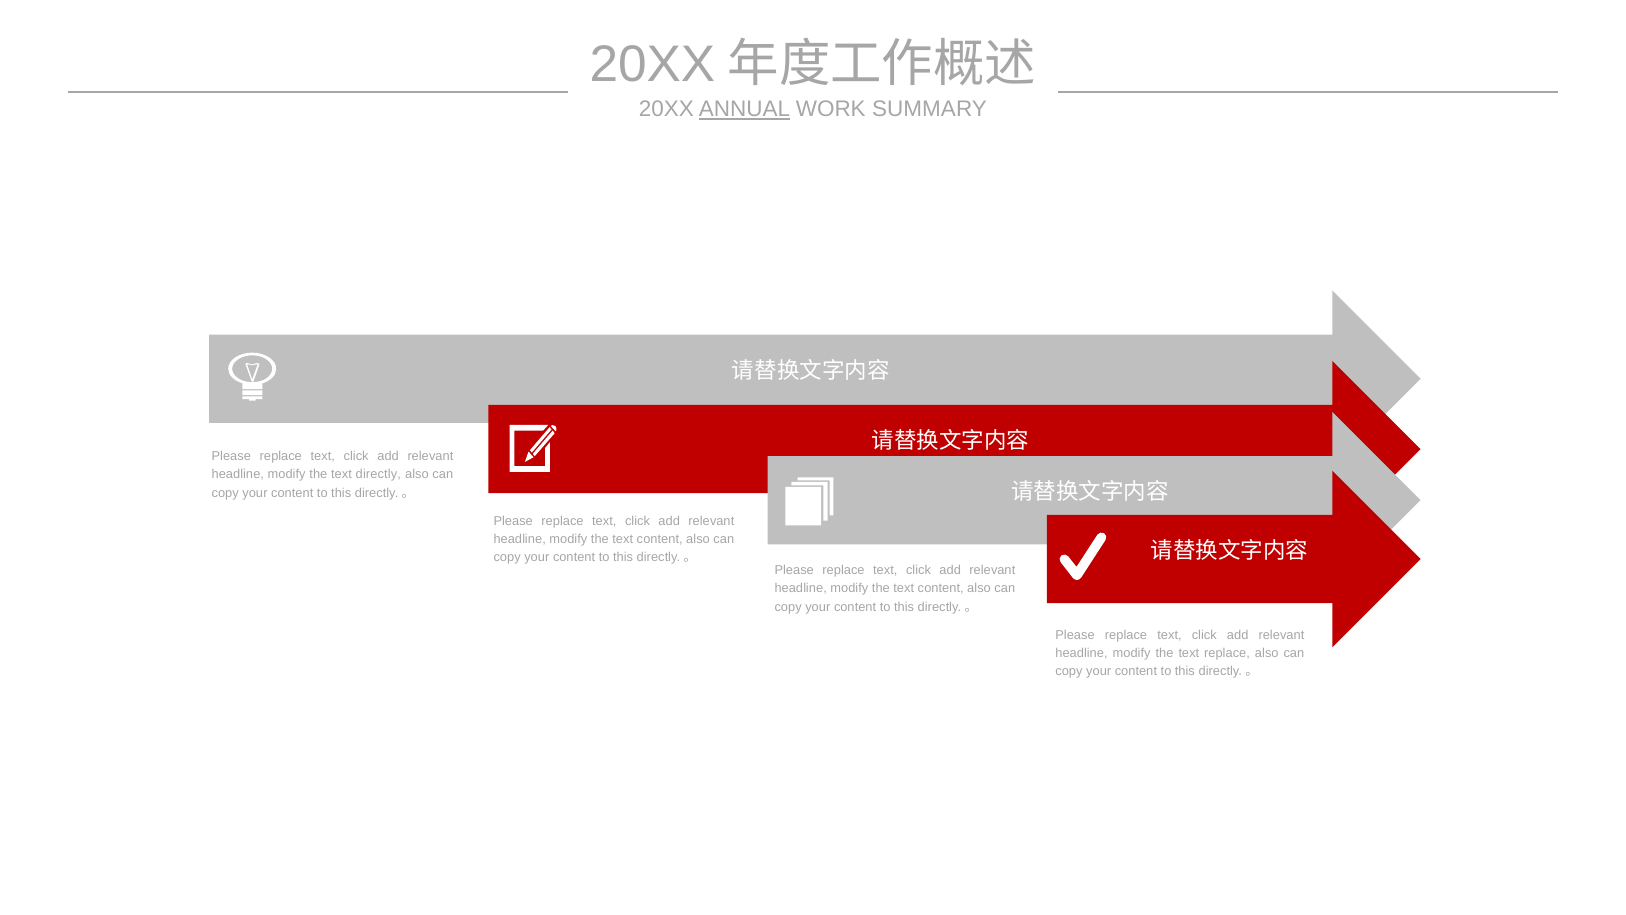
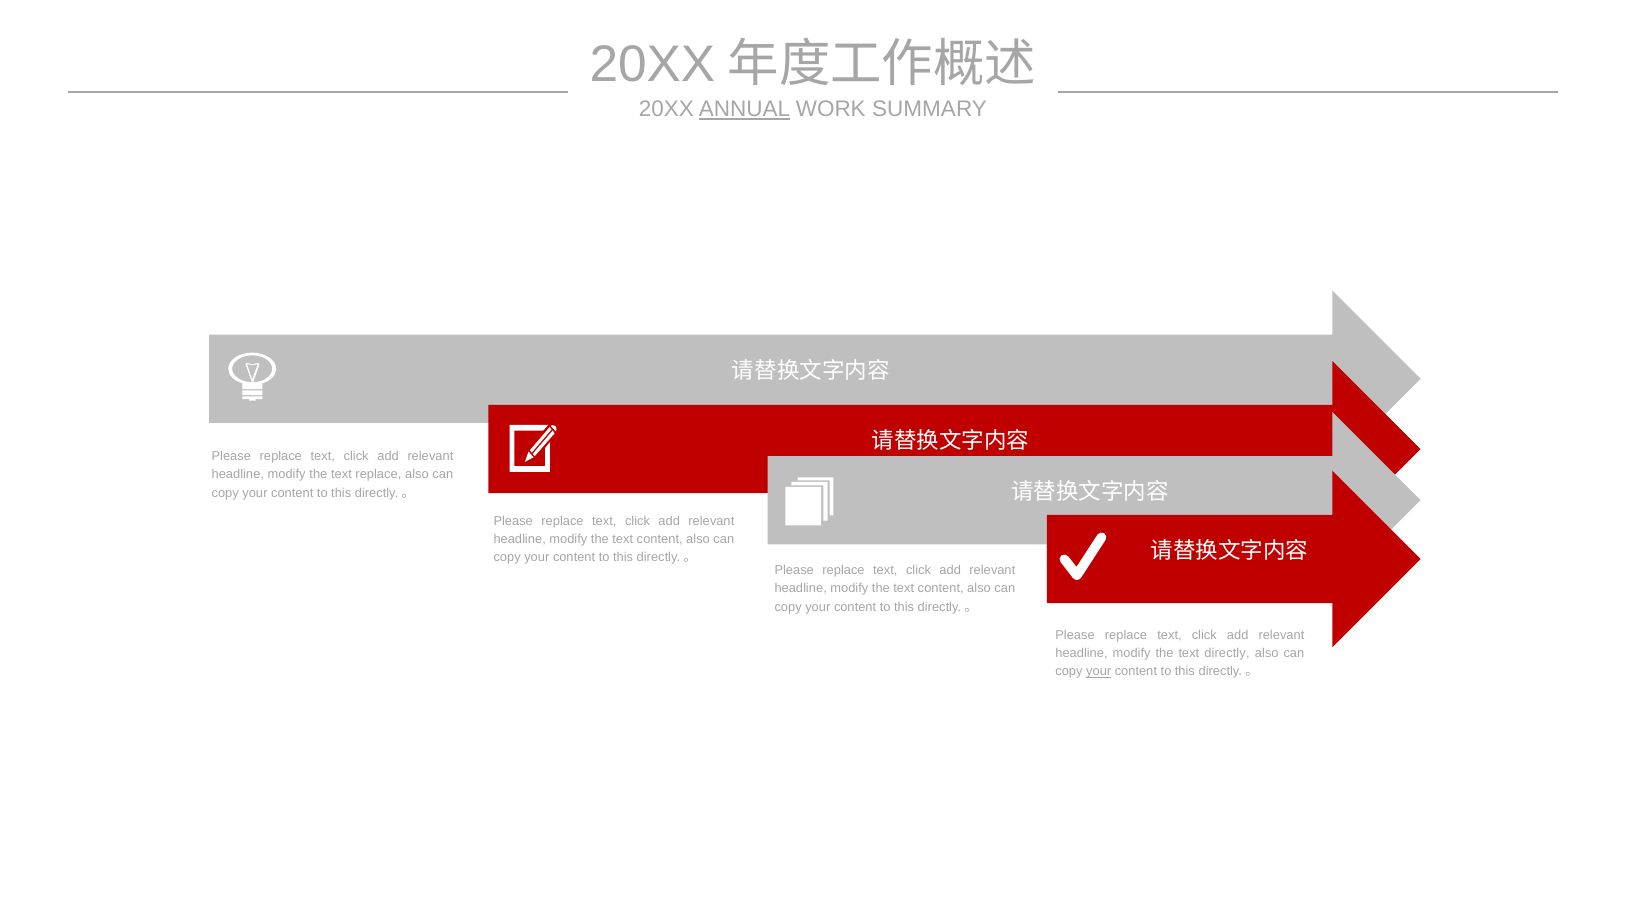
text directly: directly -> replace
text replace: replace -> directly
your at (1099, 671) underline: none -> present
